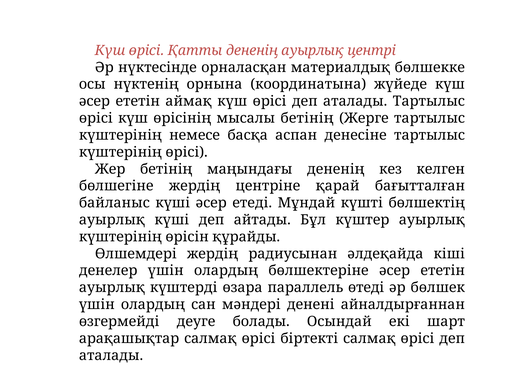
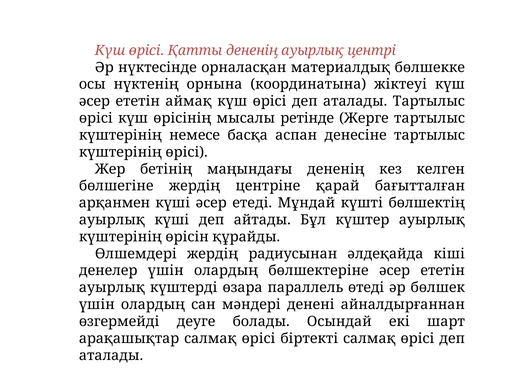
жүйеде: жүйеде -> жіктеуі
мысалы бетінің: бетінің -> ретінде
байланыс: байланыс -> арқанмен
